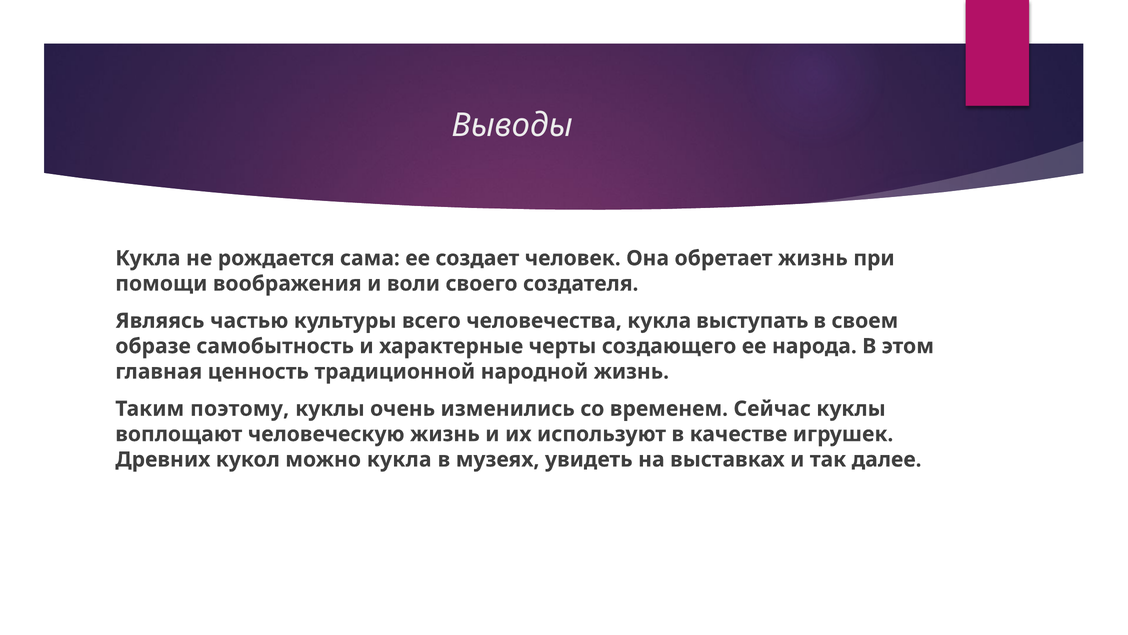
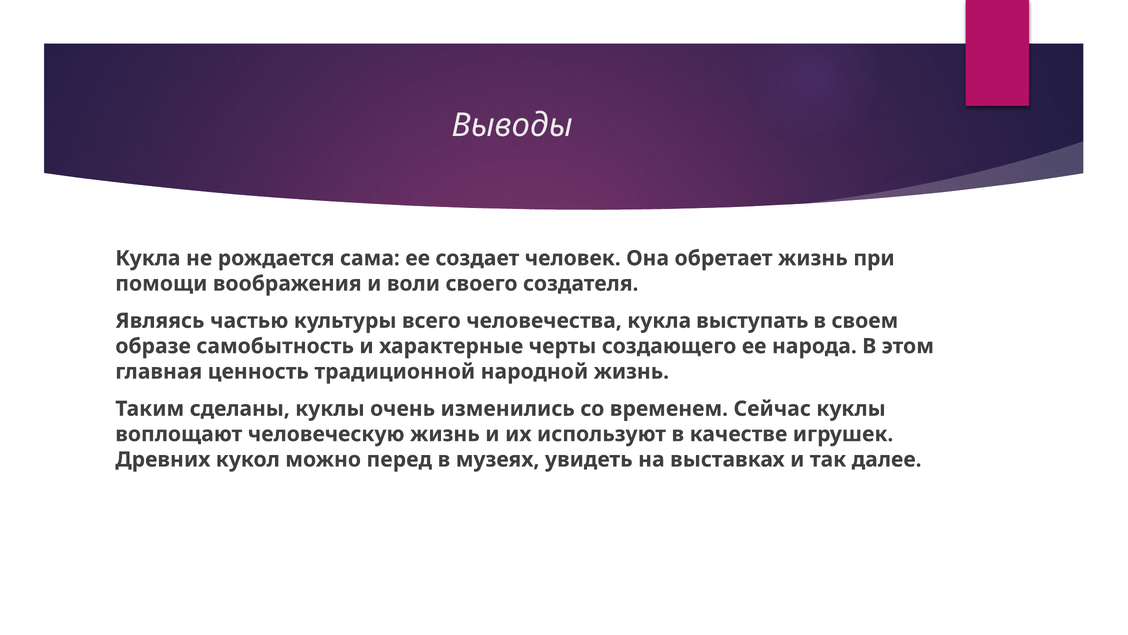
поэтому: поэтому -> сделаны
можно кукла: кукла -> перед
